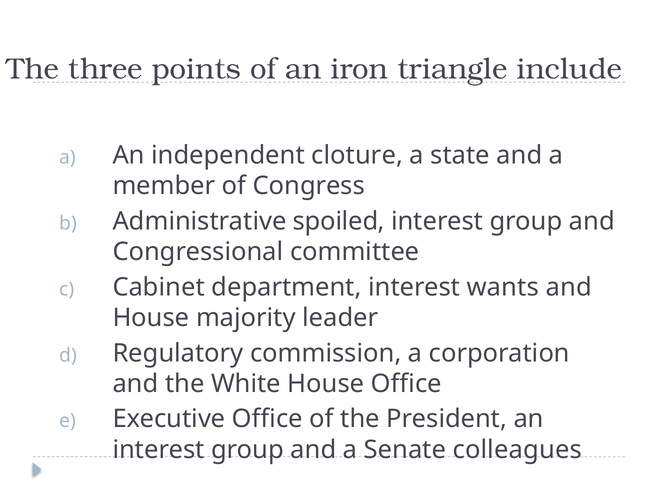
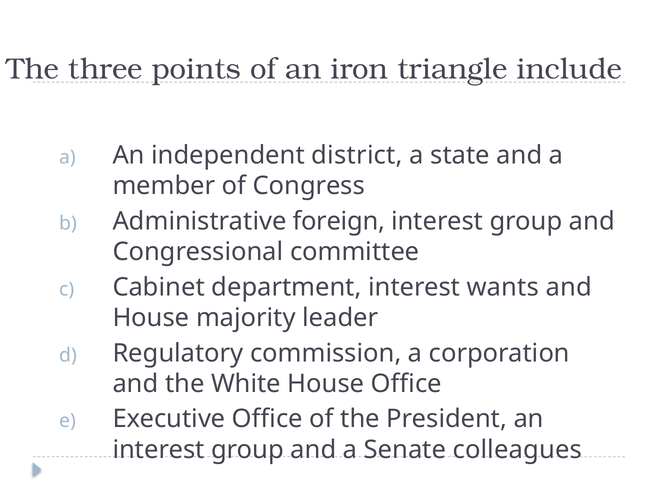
cloture: cloture -> district
spoiled: spoiled -> foreign
